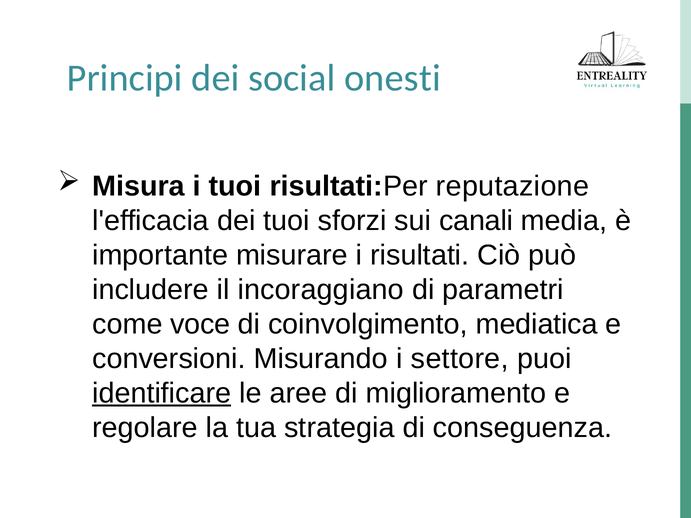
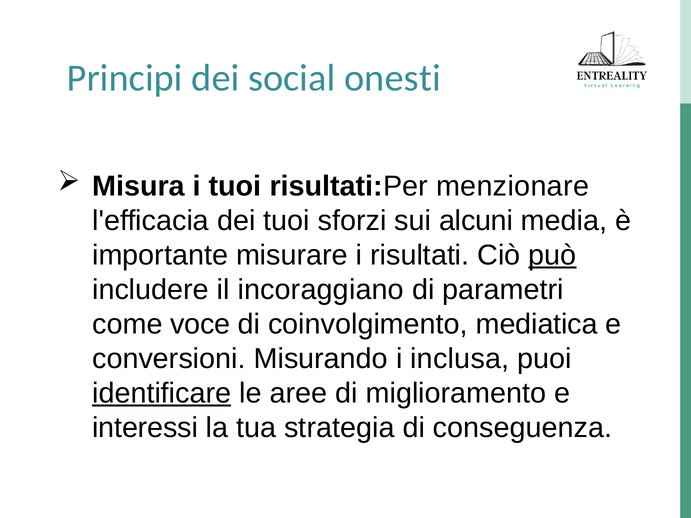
reputazione: reputazione -> menzionare
canali: canali -> alcuni
può underline: none -> present
settore: settore -> inclusa
regolare: regolare -> interessi
